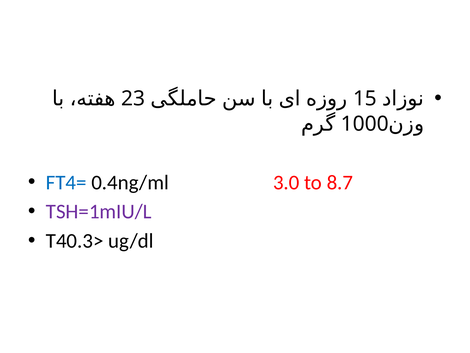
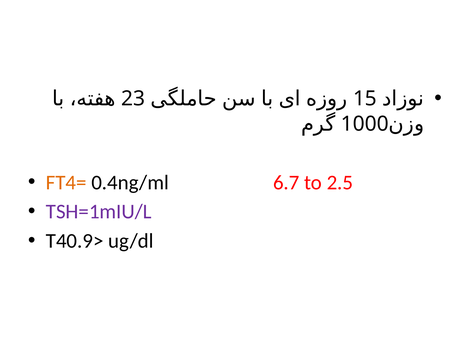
FT4= colour: blue -> orange
3.0: 3.0 -> 6.7
8.7: 8.7 -> 2.5
T40.3>: T40.3> -> T40.9>
